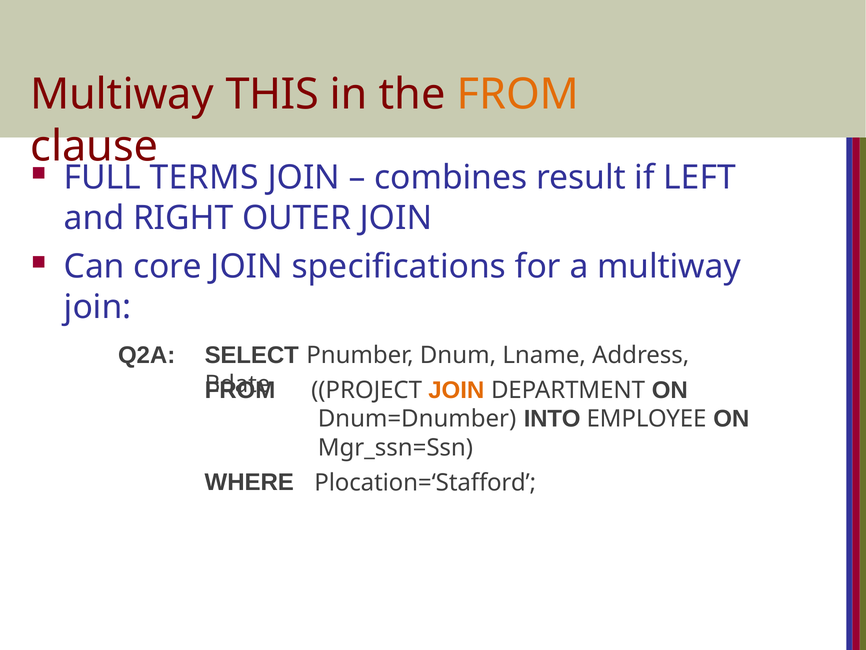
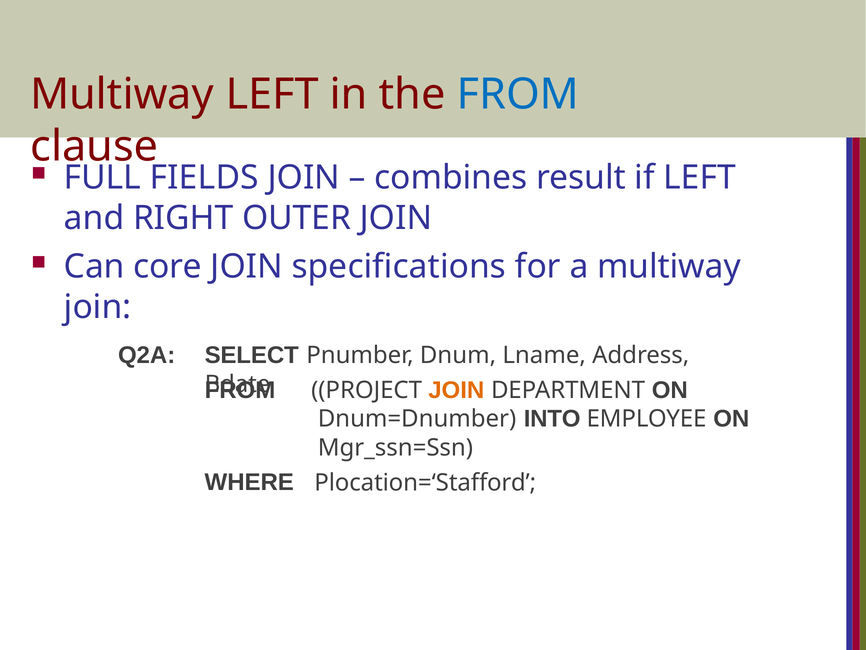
Multiway THIS: THIS -> LEFT
FROM at (518, 94) colour: orange -> blue
TERMS: TERMS -> FIELDS
